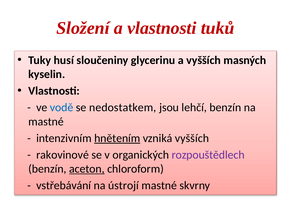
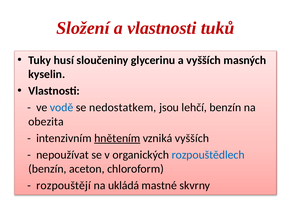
mastné at (46, 122): mastné -> obezita
rakovinové: rakovinové -> nepoužívat
rozpouštědlech colour: purple -> blue
aceton underline: present -> none
vstřebávání: vstřebávání -> rozpouštějí
ústrojí: ústrojí -> ukládá
